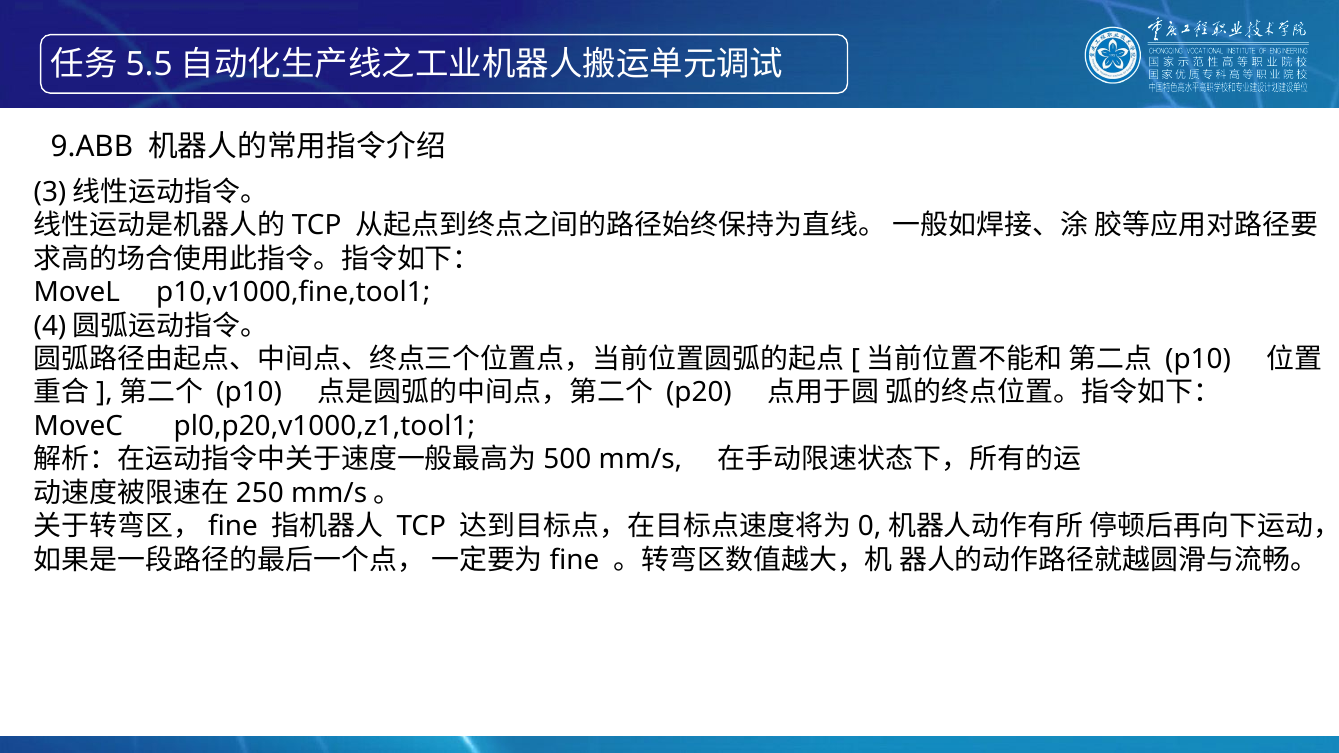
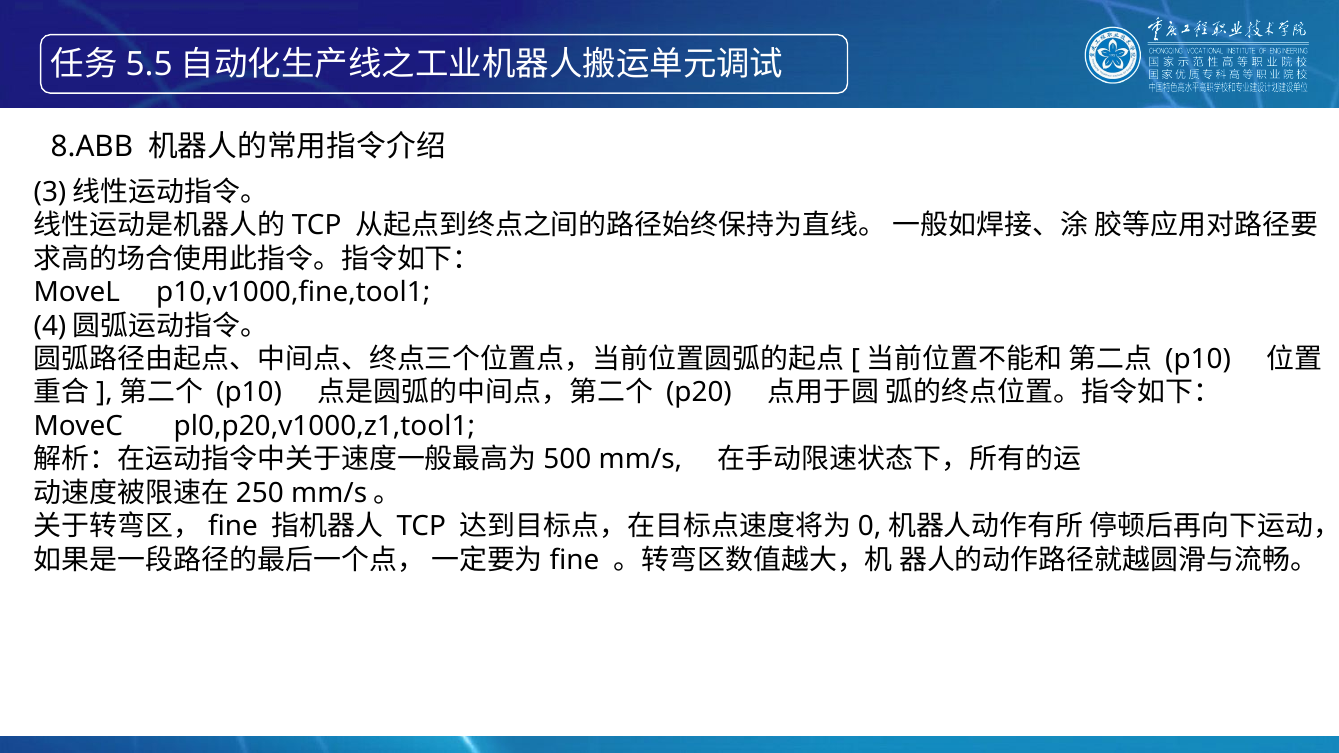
9.ABB: 9.ABB -> 8.ABB
